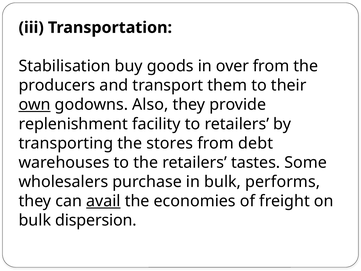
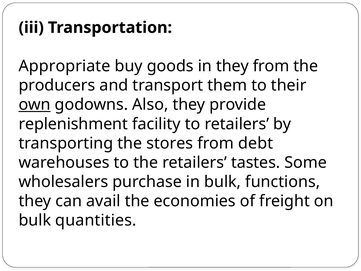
Stabilisation: Stabilisation -> Appropriate
in over: over -> they
performs: performs -> functions
avail underline: present -> none
dispersion: dispersion -> quantities
